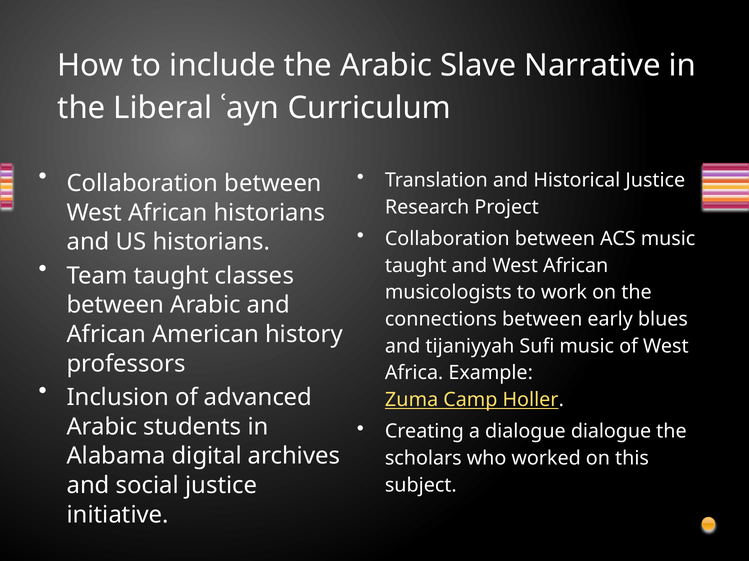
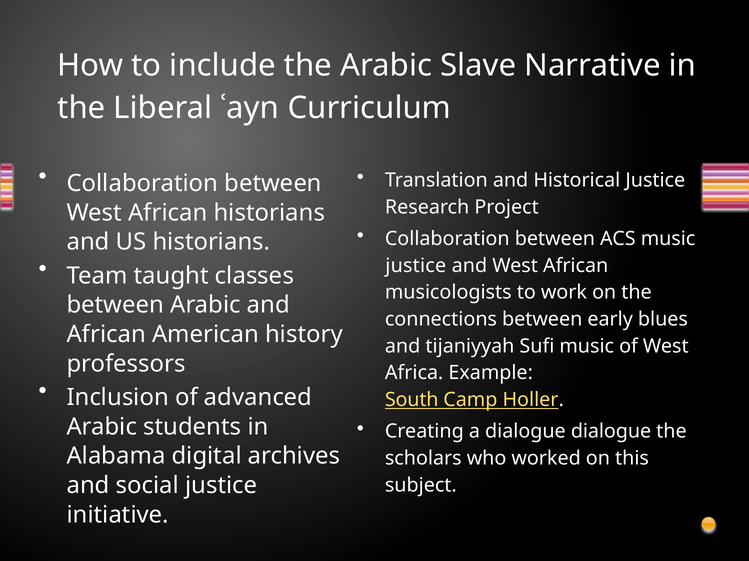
taught at (416, 266): taught -> justice
Zuma: Zuma -> South
